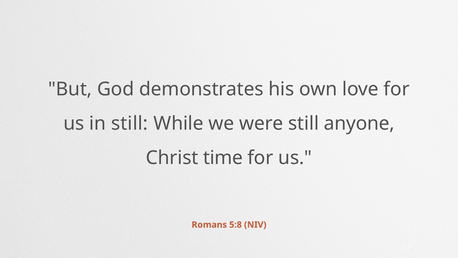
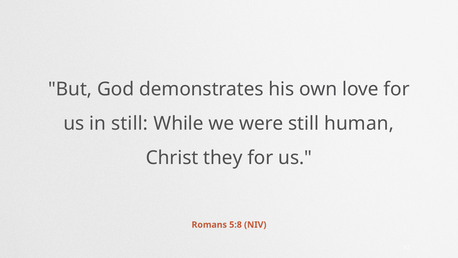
anyone: anyone -> human
time: time -> they
